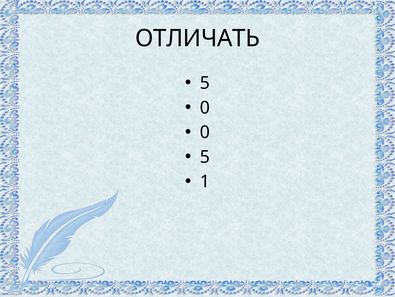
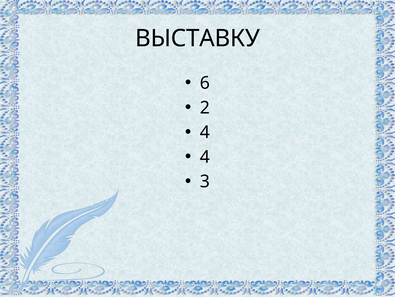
ОТЛИЧАТЬ: ОТЛИЧАТЬ -> ВЫСТАВКУ
5 at (205, 83): 5 -> 6
0 at (205, 107): 0 -> 2
0 at (205, 132): 0 -> 4
5 at (205, 157): 5 -> 4
1: 1 -> 3
